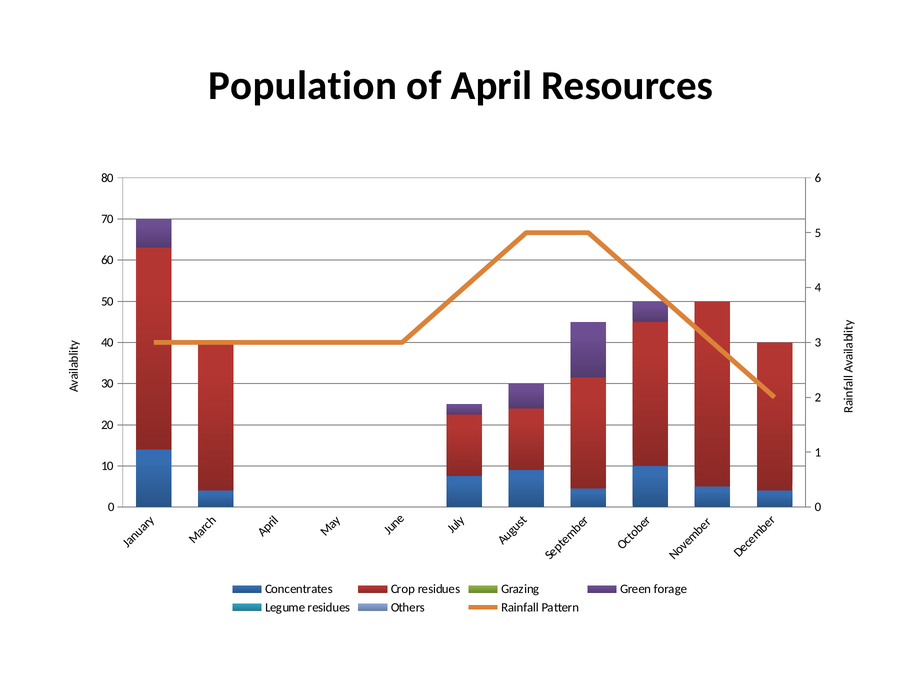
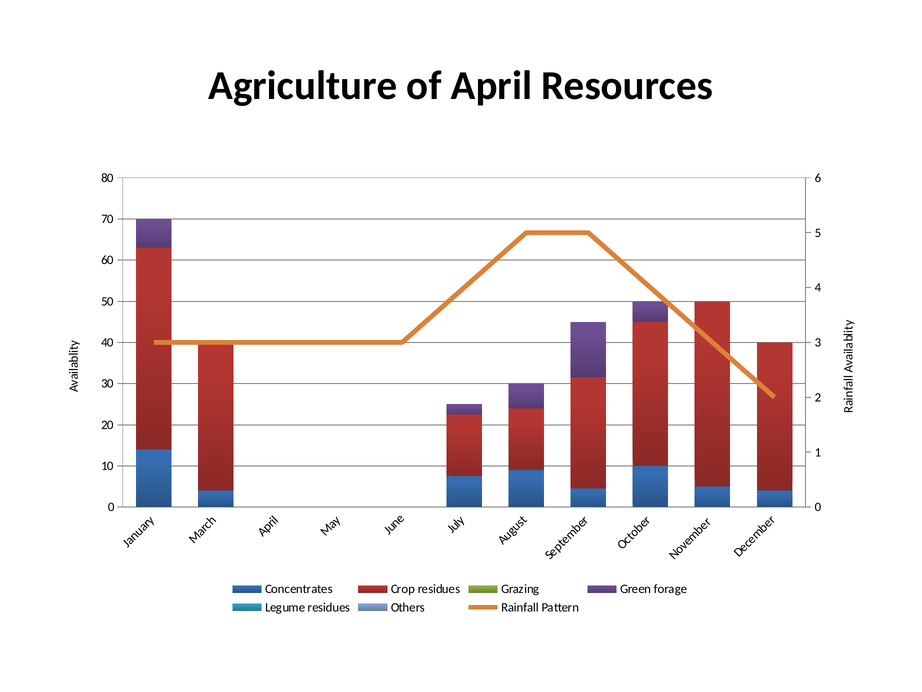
Population: Population -> Agriculture
